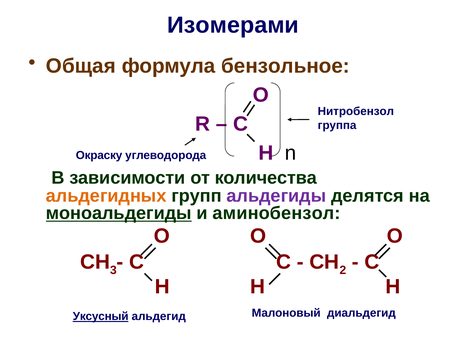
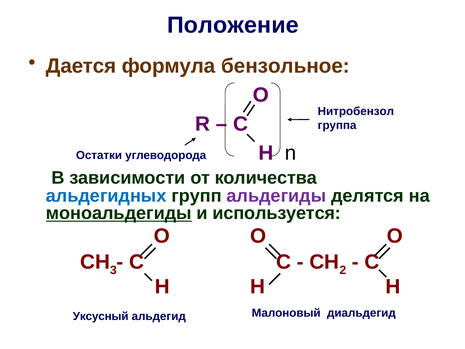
Изомерами: Изомерами -> Положение
Oбщая: Oбщая -> Дается
Окраску: Окраску -> Остатки
альдегидных colour: orange -> blue
аминобензол: аминобензол -> используется
Уксусный underline: present -> none
